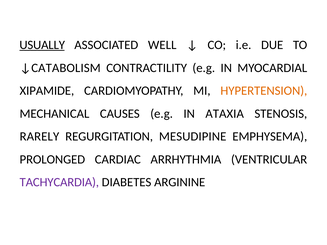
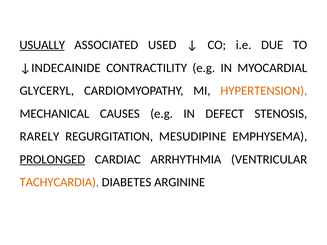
WELL: WELL -> USED
↓CATABOLISM: ↓CATABOLISM -> ↓INDECAINIDE
XIPAMIDE: XIPAMIDE -> GLYCERYL
ATAXIA: ATAXIA -> DEFECT
PROLONGED underline: none -> present
TACHYCARDIA colour: purple -> orange
